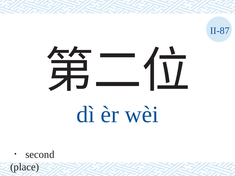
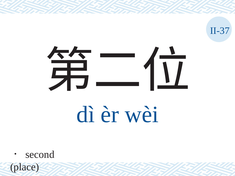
II-87: II-87 -> II-37
